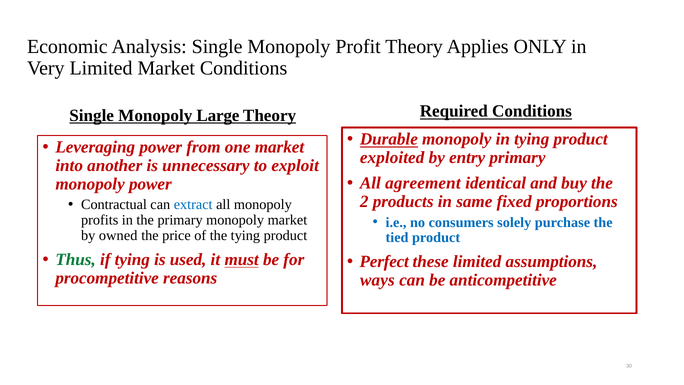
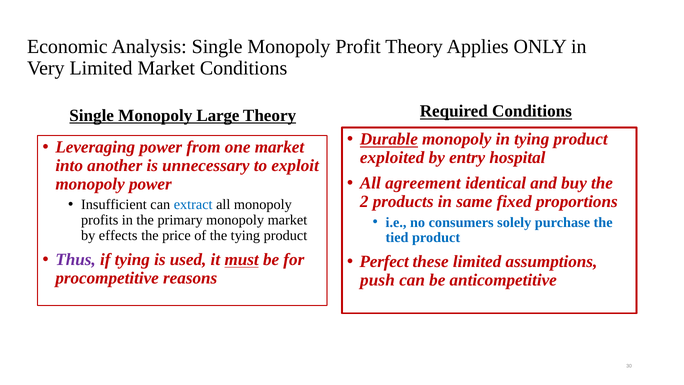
entry primary: primary -> hospital
Contractual: Contractual -> Insufficient
owned: owned -> effects
Thus colour: green -> purple
ways: ways -> push
